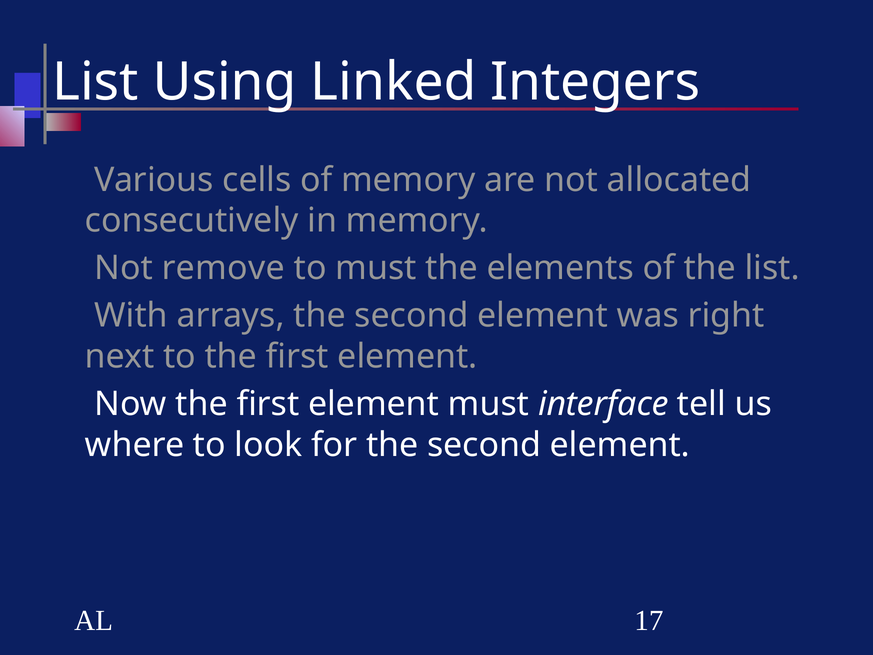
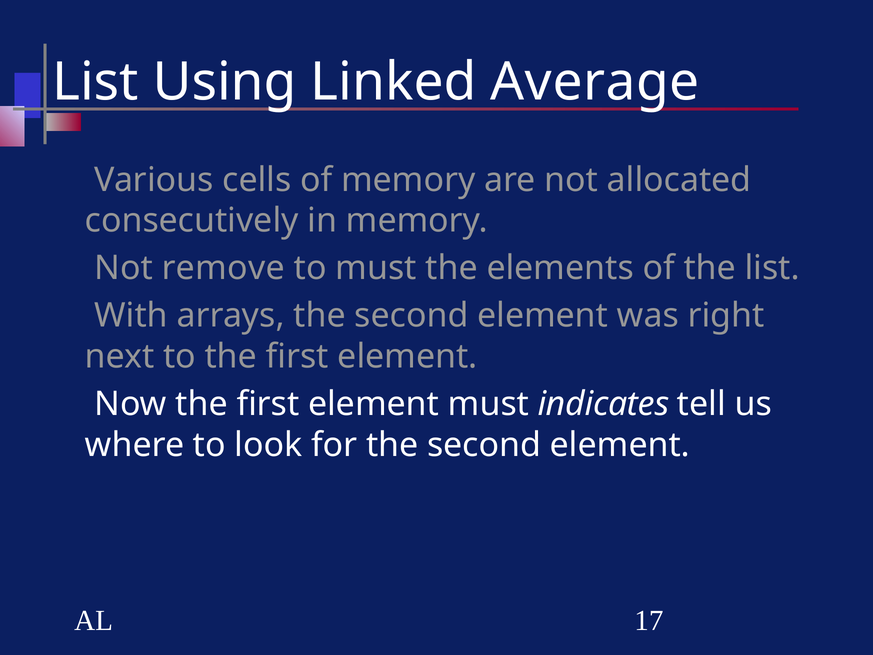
Integers: Integers -> Average
interface: interface -> indicates
